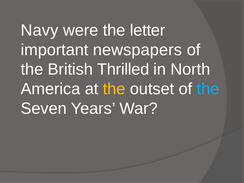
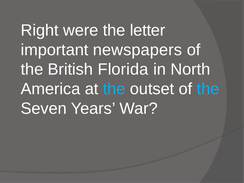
Navy: Navy -> Right
Thrilled: Thrilled -> Florida
the at (114, 89) colour: yellow -> light blue
